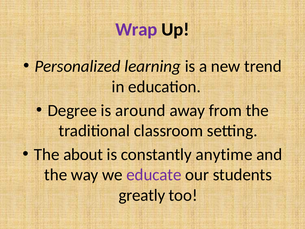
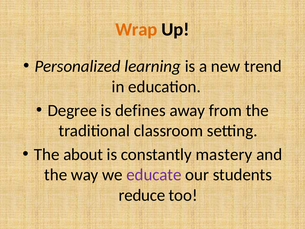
Wrap colour: purple -> orange
around: around -> defines
anytime: anytime -> mastery
greatly: greatly -> reduce
